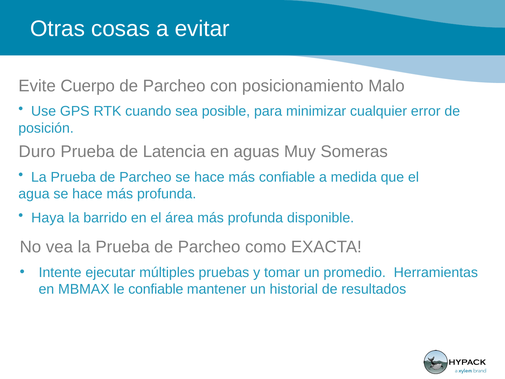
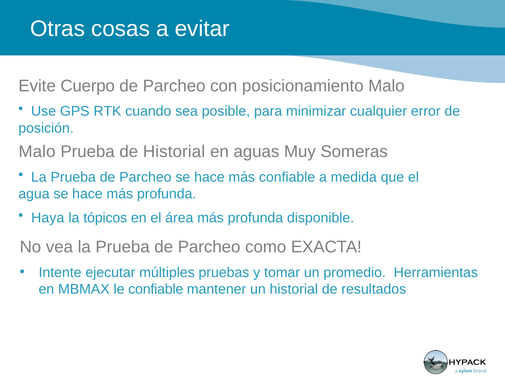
Duro at (37, 152): Duro -> Malo
de Latencia: Latencia -> Historial
barrido: barrido -> tópicos
